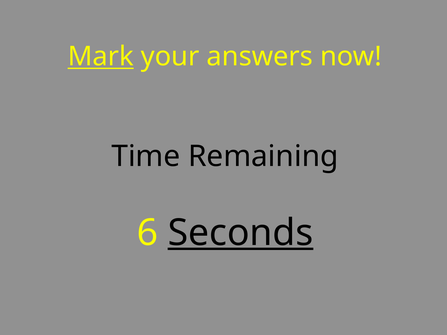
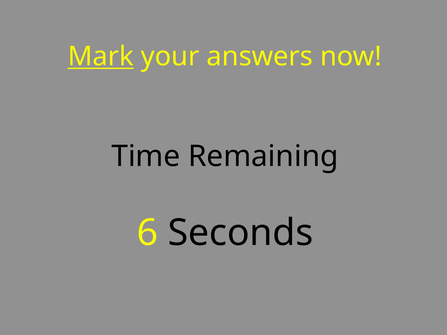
Seconds underline: present -> none
